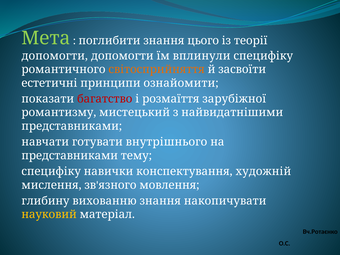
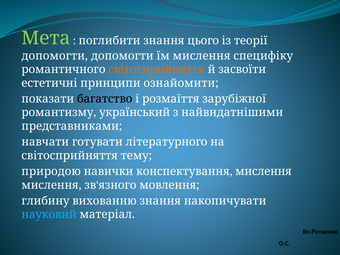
їм вплинули: вплинули -> мислення
багатство colour: red -> black
мистецький: мистецький -> український
внутрішнього: внутрішнього -> літературного
представниками at (70, 156): представниками -> світосприйняття
специфіку at (51, 171): специфіку -> природою
конспектування художній: художній -> мислення
науковий colour: yellow -> light blue
